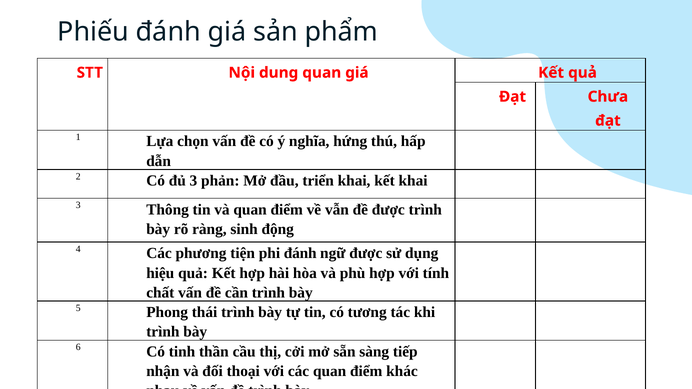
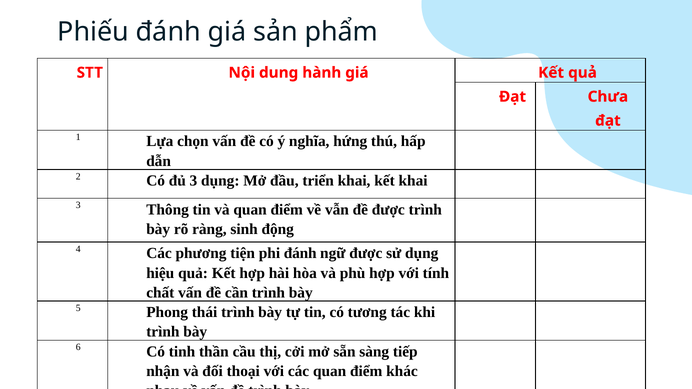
dung quan: quan -> hành
3 phản: phản -> dụng
